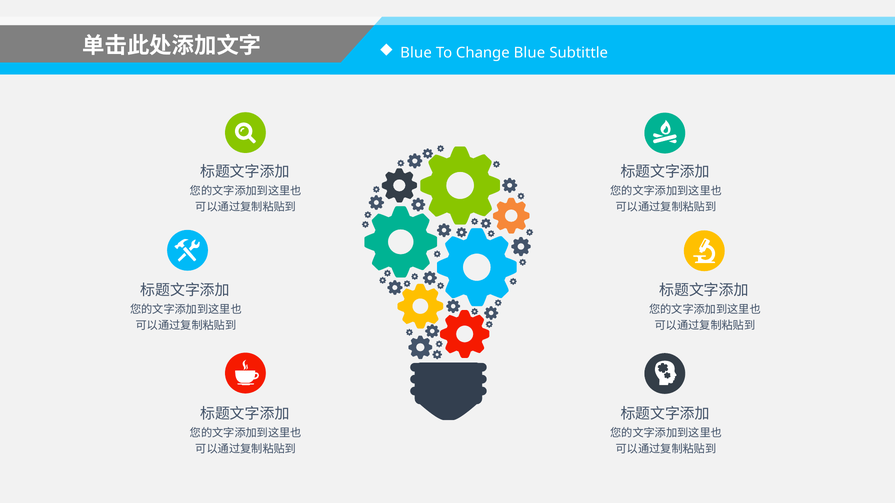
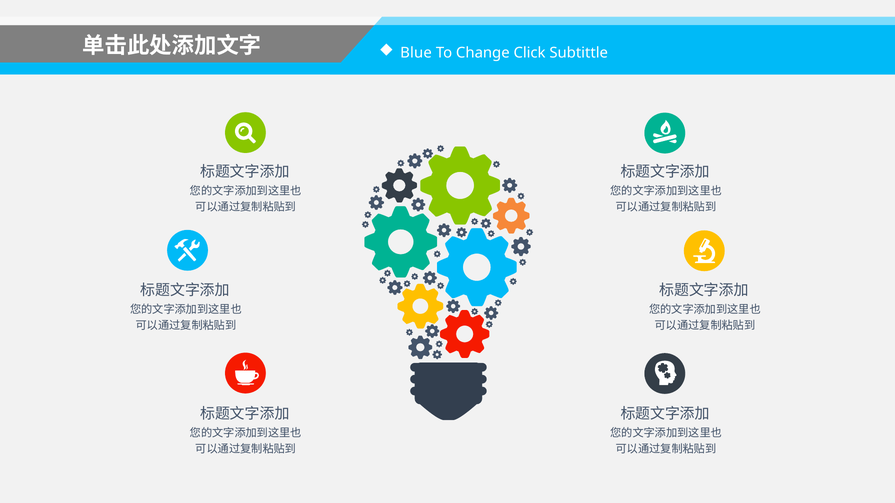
Change Blue: Blue -> Click
